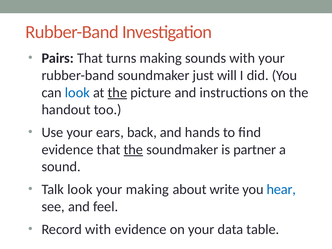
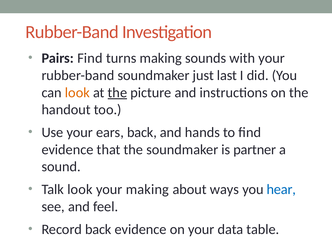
Pairs That: That -> Find
will: will -> last
look at (77, 93) colour: blue -> orange
the at (133, 150) underline: present -> none
write: write -> ways
Record with: with -> back
